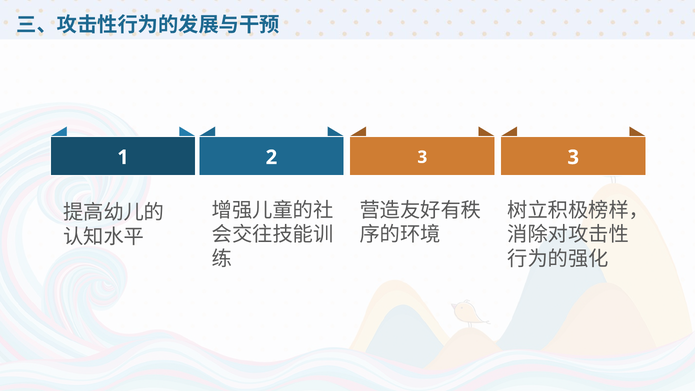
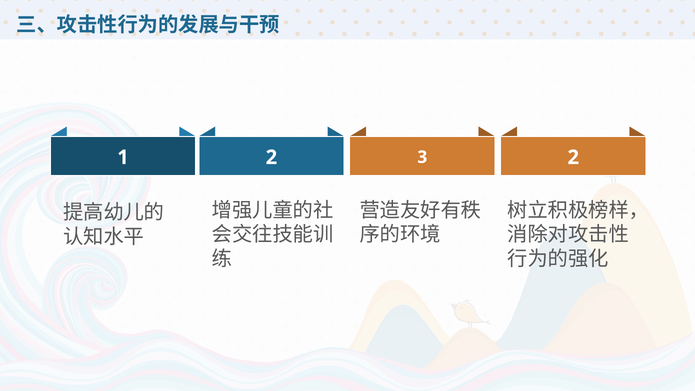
2 3: 3 -> 2
